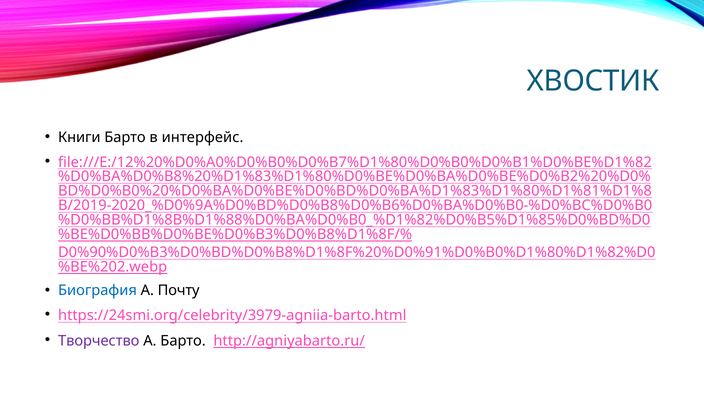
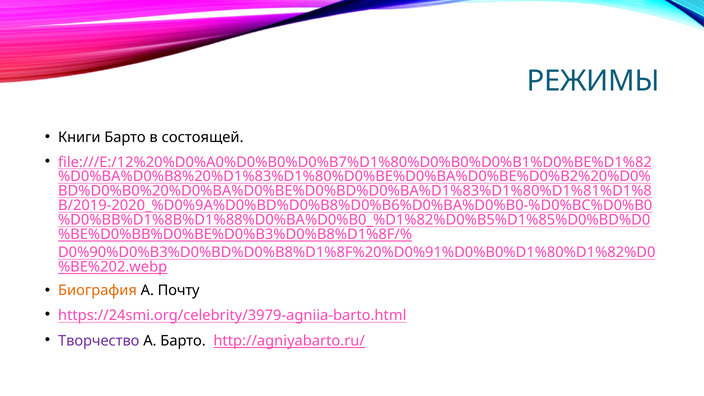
ХВОСТИК: ХВОСТИК -> РЕЖИМЫ
интерфейс: интерфейс -> состоящей
Биография colour: blue -> orange
